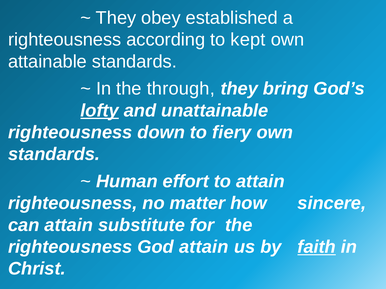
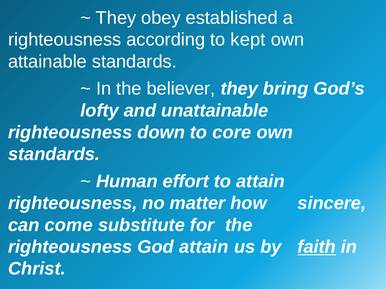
through: through -> believer
lofty underline: present -> none
fiery: fiery -> core
can attain: attain -> come
